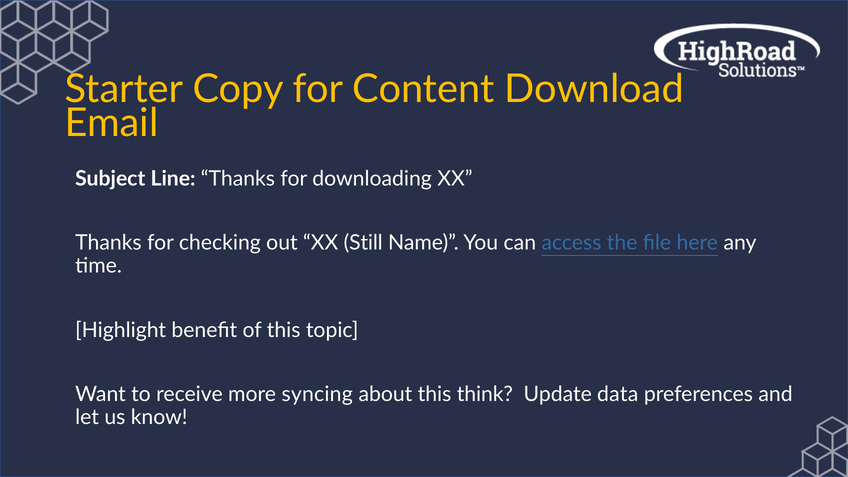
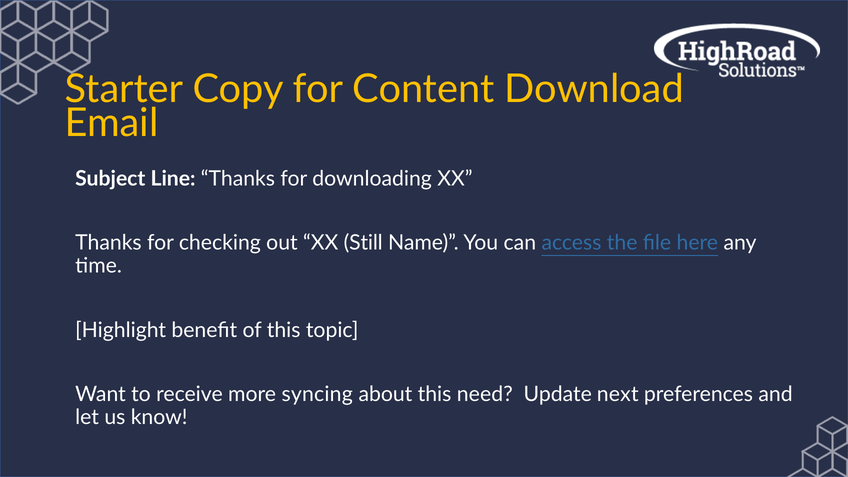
think: think -> need
data: data -> next
